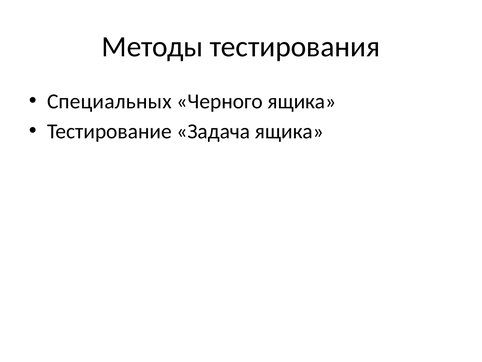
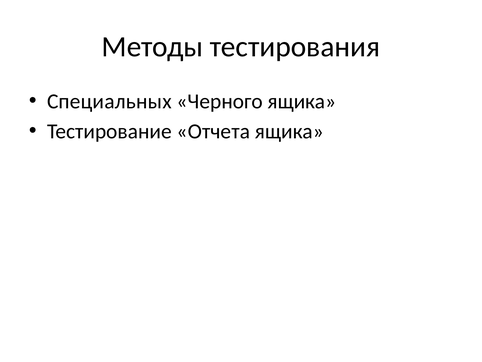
Задача: Задача -> Отчета
